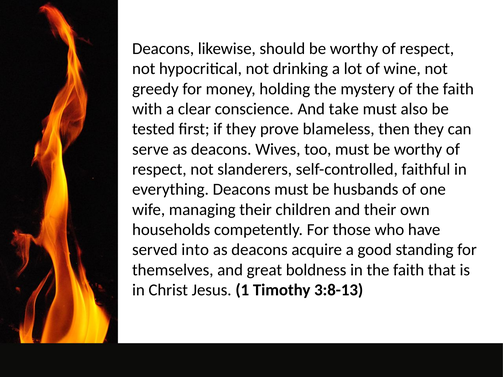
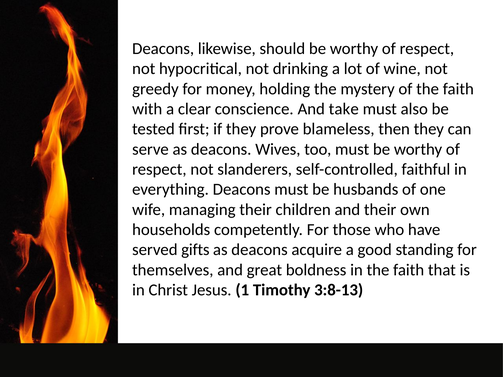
into: into -> gifts
